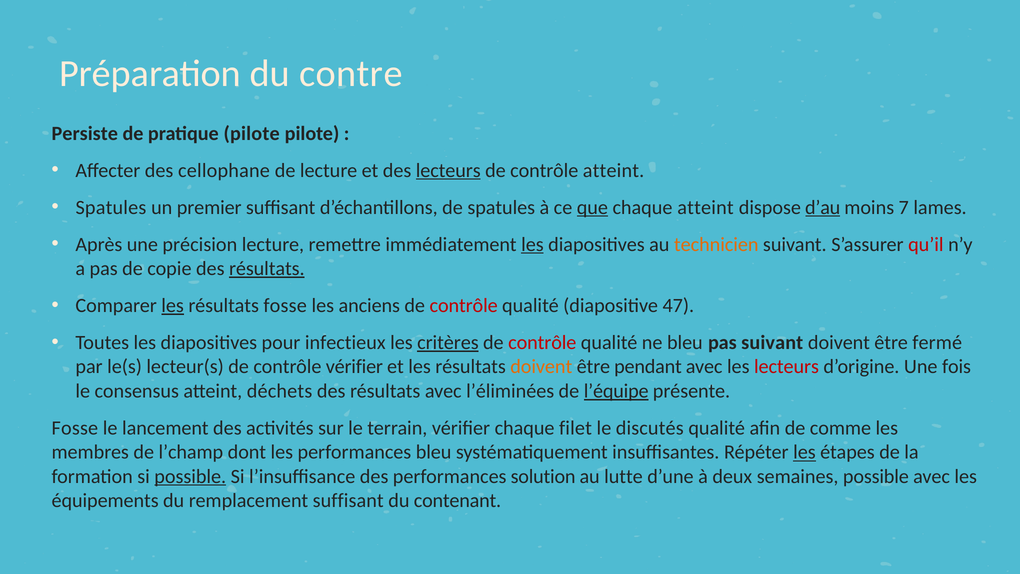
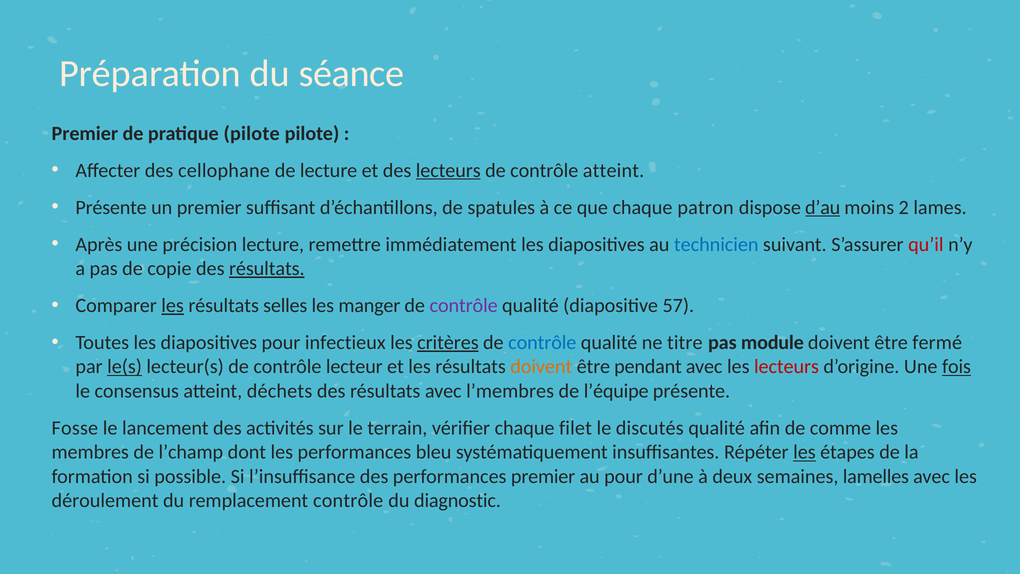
contre: contre -> séance
Persiste at (85, 133): Persiste -> Premier
Spatules at (111, 207): Spatules -> Présente
que underline: present -> none
chaque atteint: atteint -> patron
7: 7 -> 2
les at (532, 244) underline: present -> none
technicien colour: orange -> blue
résultats fosse: fosse -> selles
anciens: anciens -> manger
contrôle at (464, 305) colour: red -> purple
47: 47 -> 57
contrôle at (542, 342) colour: red -> blue
ne bleu: bleu -> titre
pas suivant: suivant -> module
le(s underline: none -> present
contrôle vérifier: vérifier -> lecteur
fois underline: none -> present
l’éliminées: l’éliminées -> l’membres
l’équipe underline: present -> none
possible at (190, 476) underline: present -> none
performances solution: solution -> premier
au lutte: lutte -> pour
semaines possible: possible -> lamelles
équipements: équipements -> déroulement
remplacement suffisant: suffisant -> contrôle
contenant: contenant -> diagnostic
